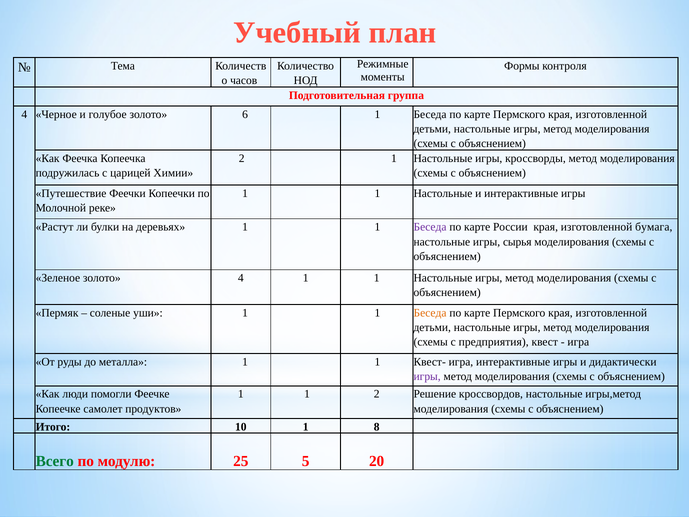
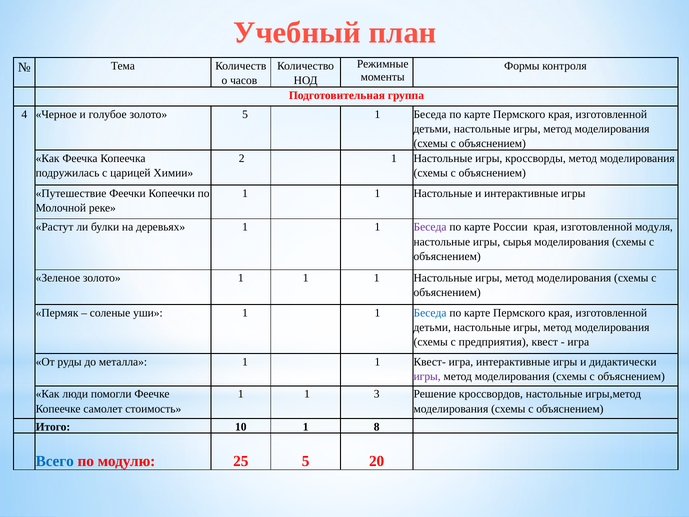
золото 6: 6 -> 5
бумага: бумага -> модуля
золото 4: 4 -> 1
Беседа at (430, 313) colour: orange -> blue
1 2: 2 -> 3
продуктов: продуктов -> стоимость
Всего colour: green -> blue
